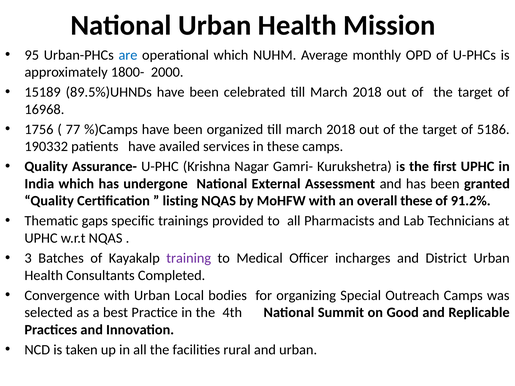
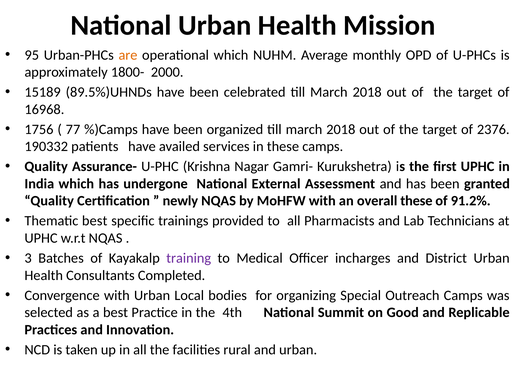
are colour: blue -> orange
5186: 5186 -> 2376
listing: listing -> newly
Thematic gaps: gaps -> best
